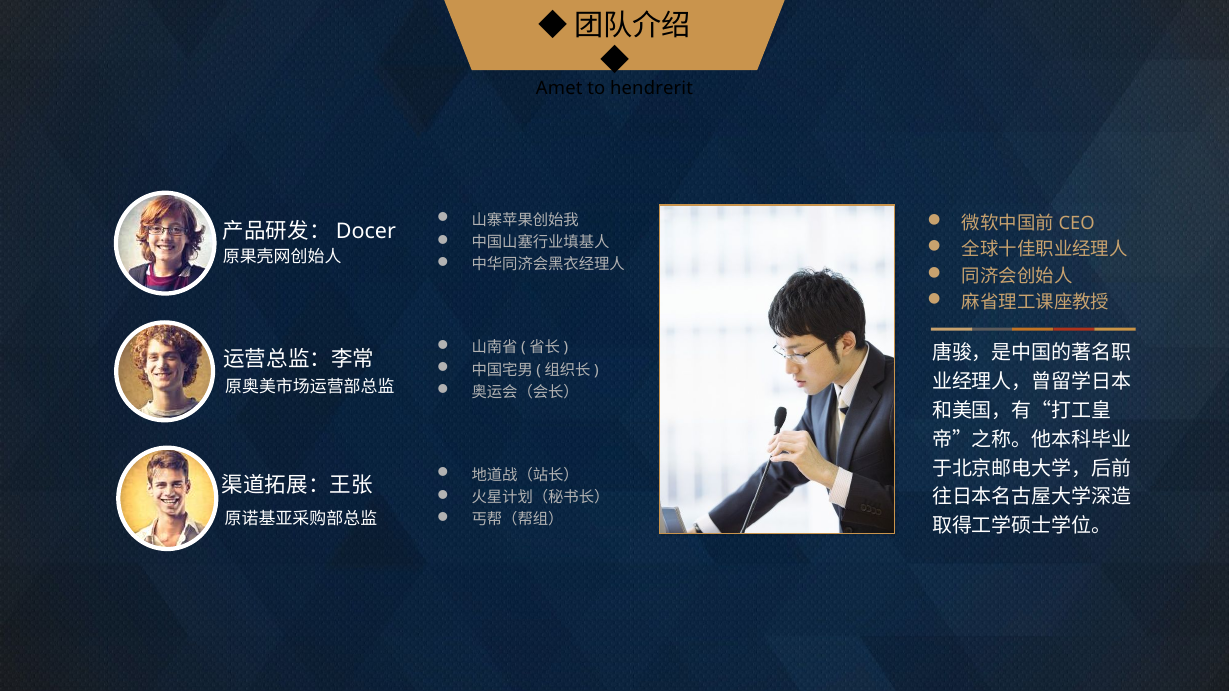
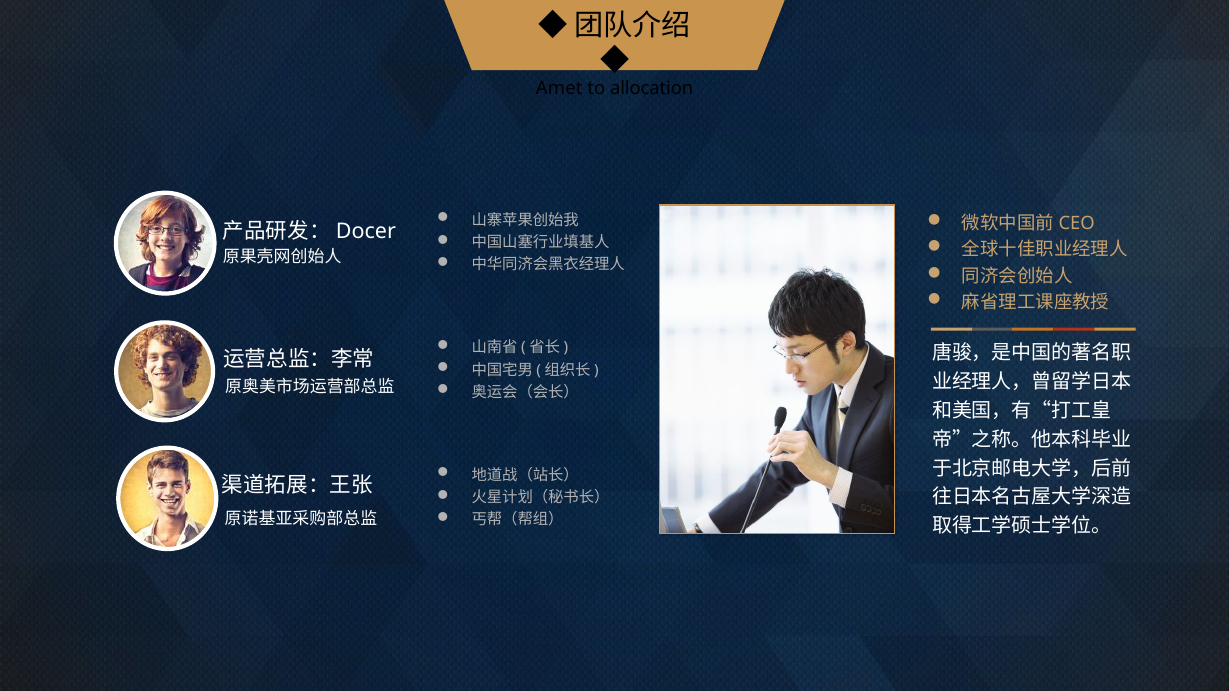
hendrerit: hendrerit -> allocation
